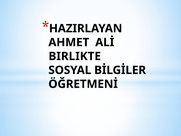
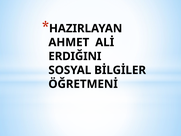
BIRLIKTE: BIRLIKTE -> ERDIĞINI
